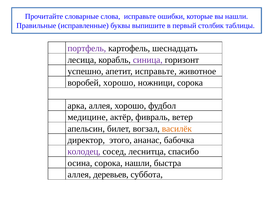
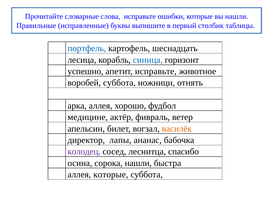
портфель colour: purple -> blue
синица colour: purple -> blue
воробей хорошо: хорошо -> суббота
ножници сорока: сорока -> отнять
этого: этого -> лапы
аллея деревьев: деревьев -> которые
